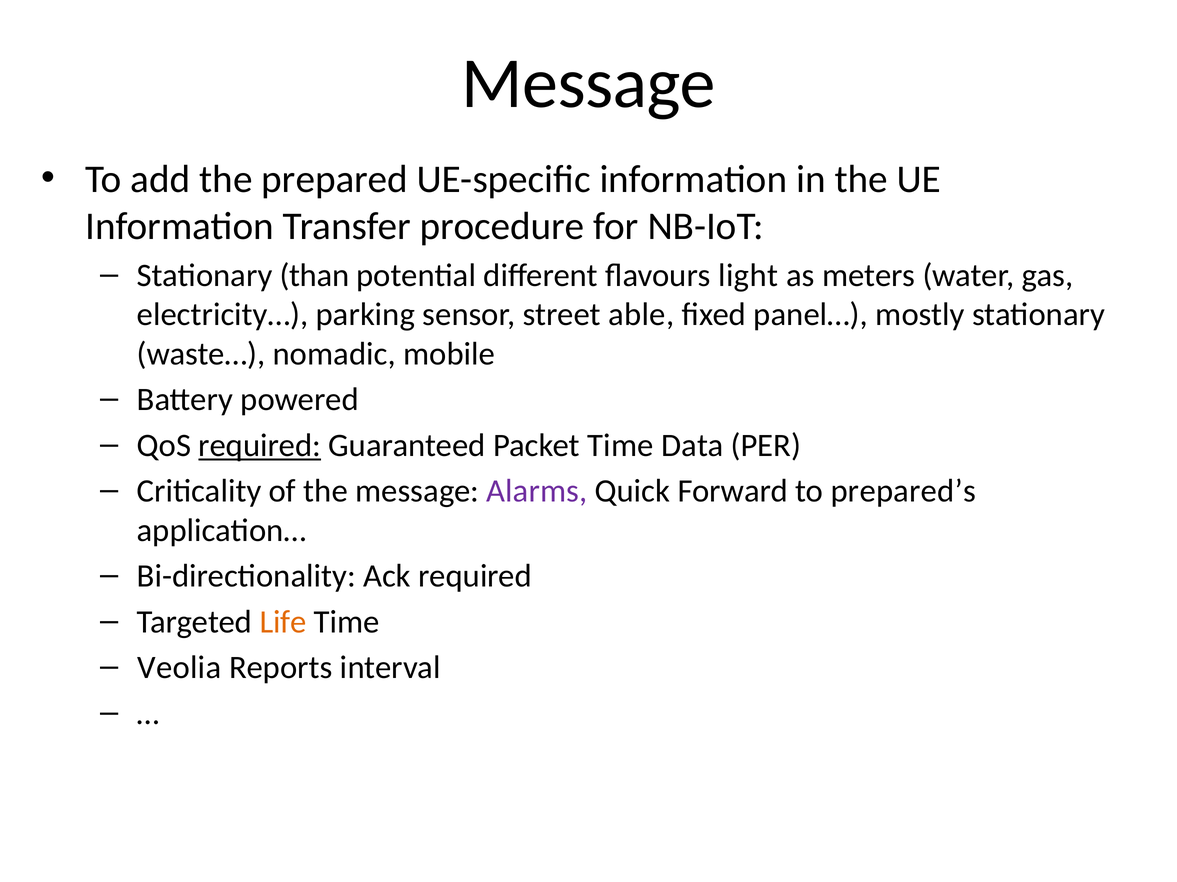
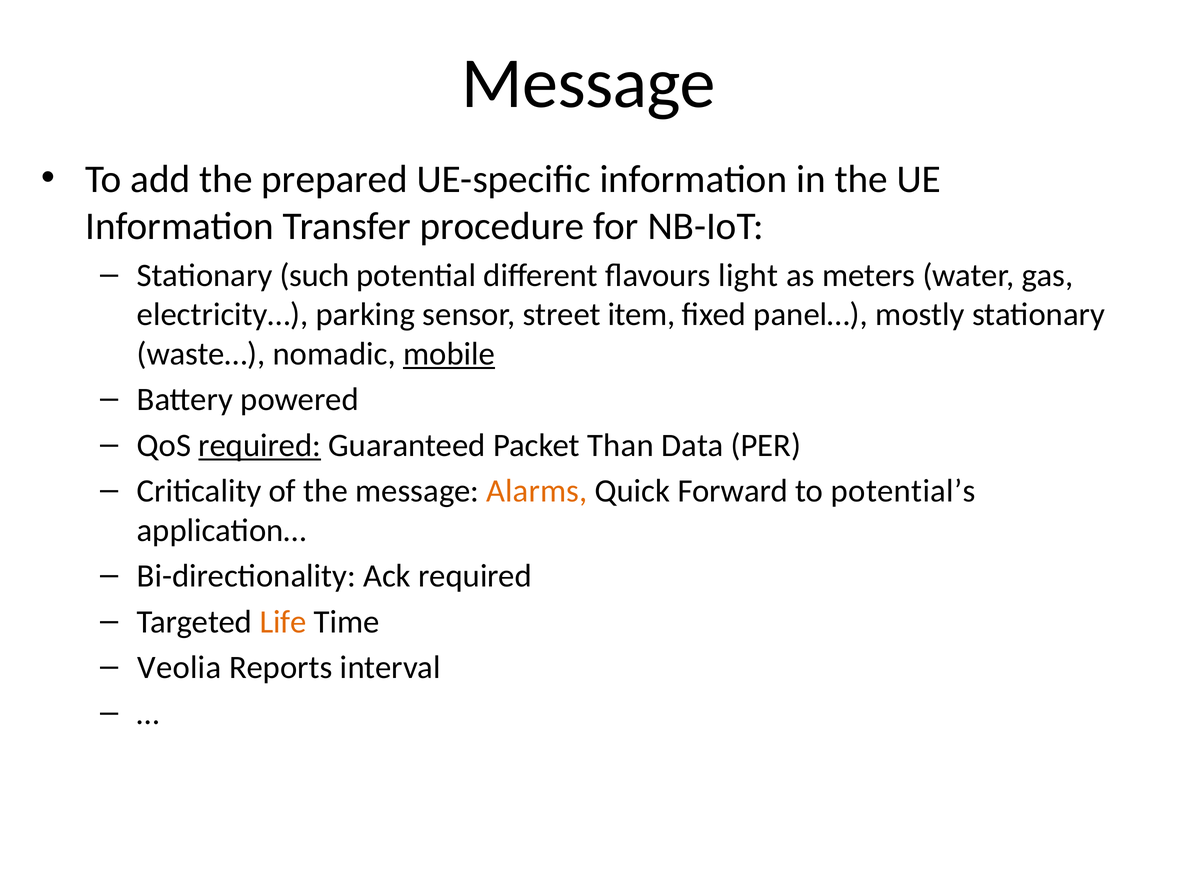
than: than -> such
able: able -> item
mobile underline: none -> present
Packet Time: Time -> Than
Alarms colour: purple -> orange
prepared’s: prepared’s -> potential’s
